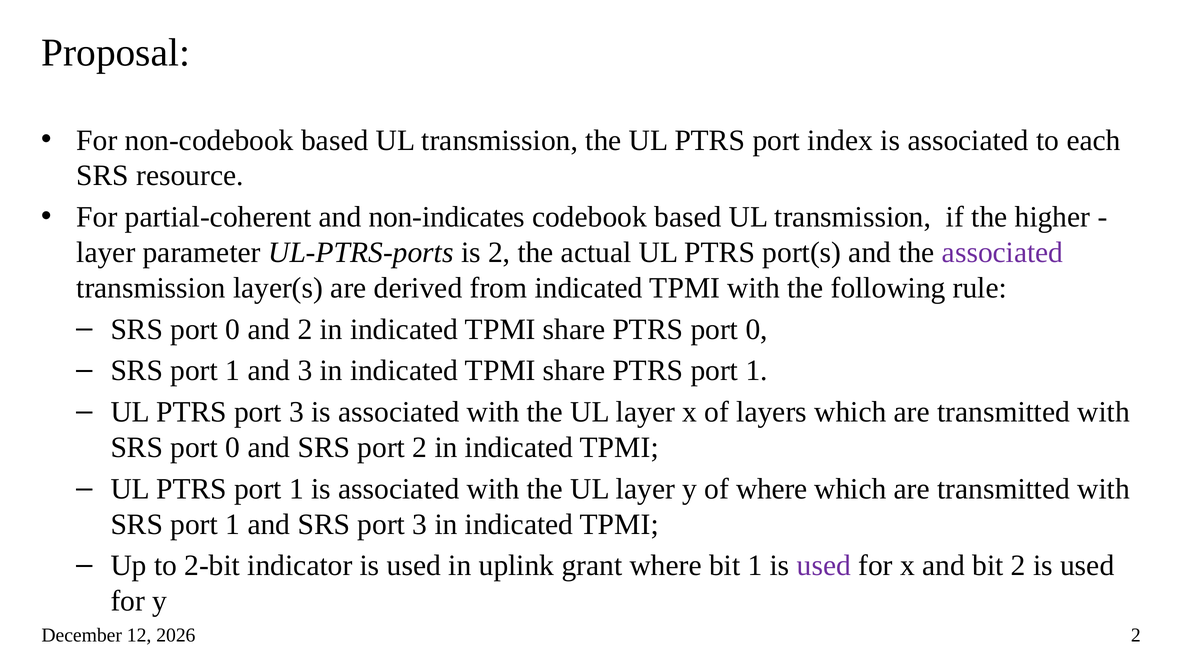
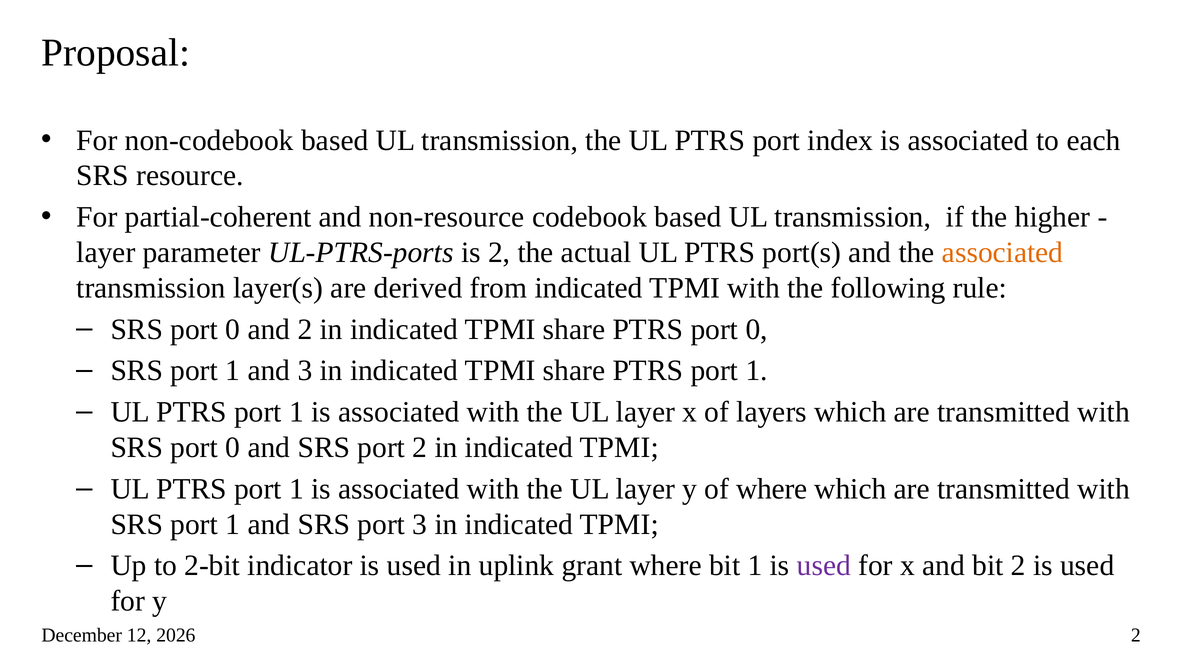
non-indicates: non-indicates -> non-resource
associated at (1003, 253) colour: purple -> orange
3 at (296, 412): 3 -> 1
